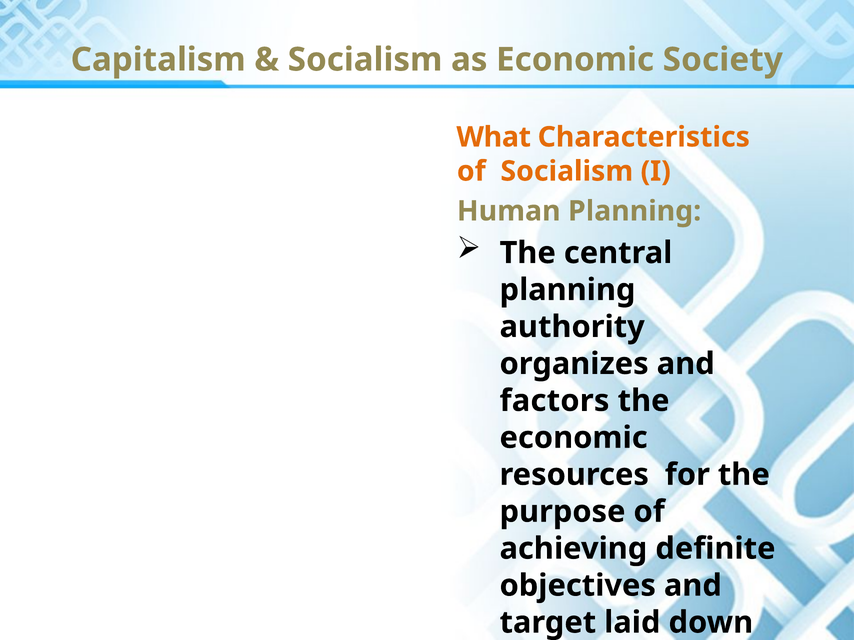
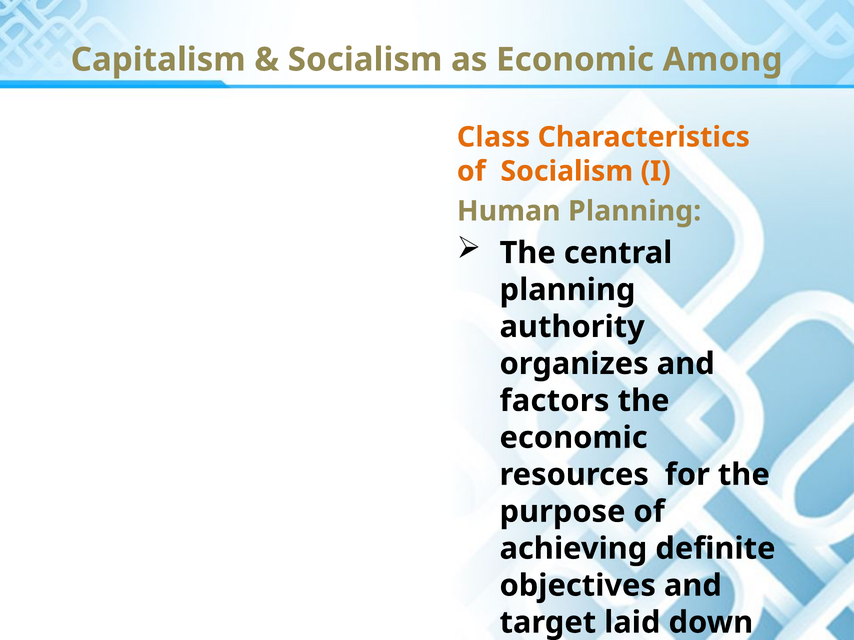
Society: Society -> Among
What: What -> Class
